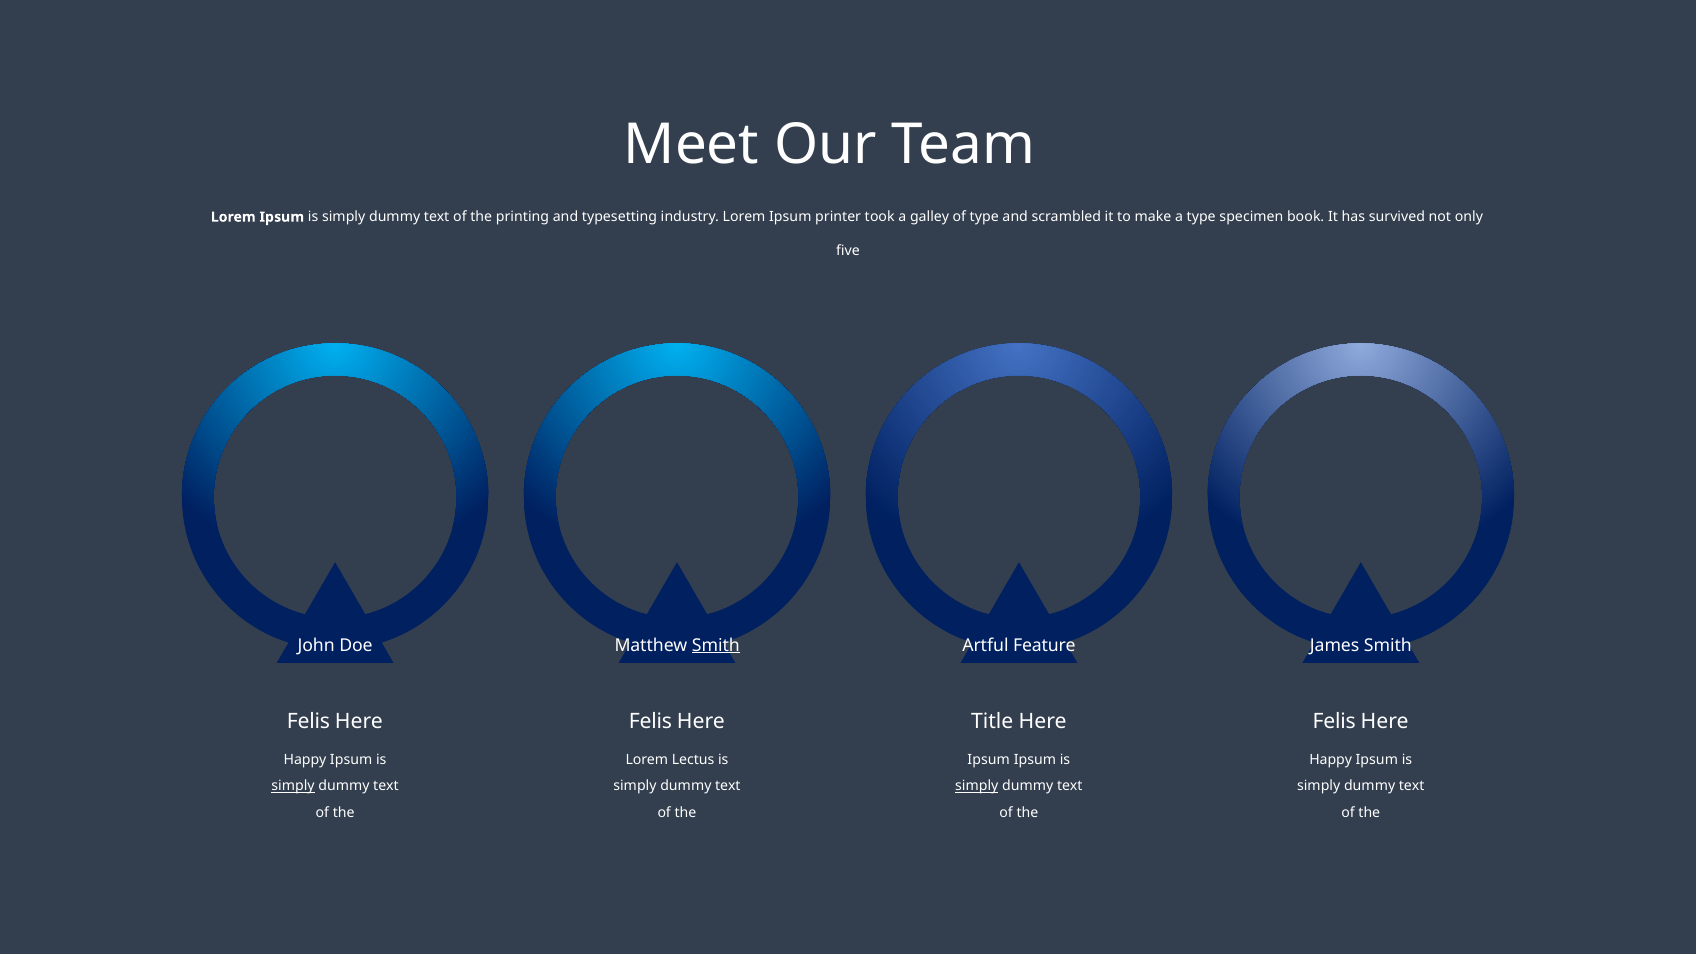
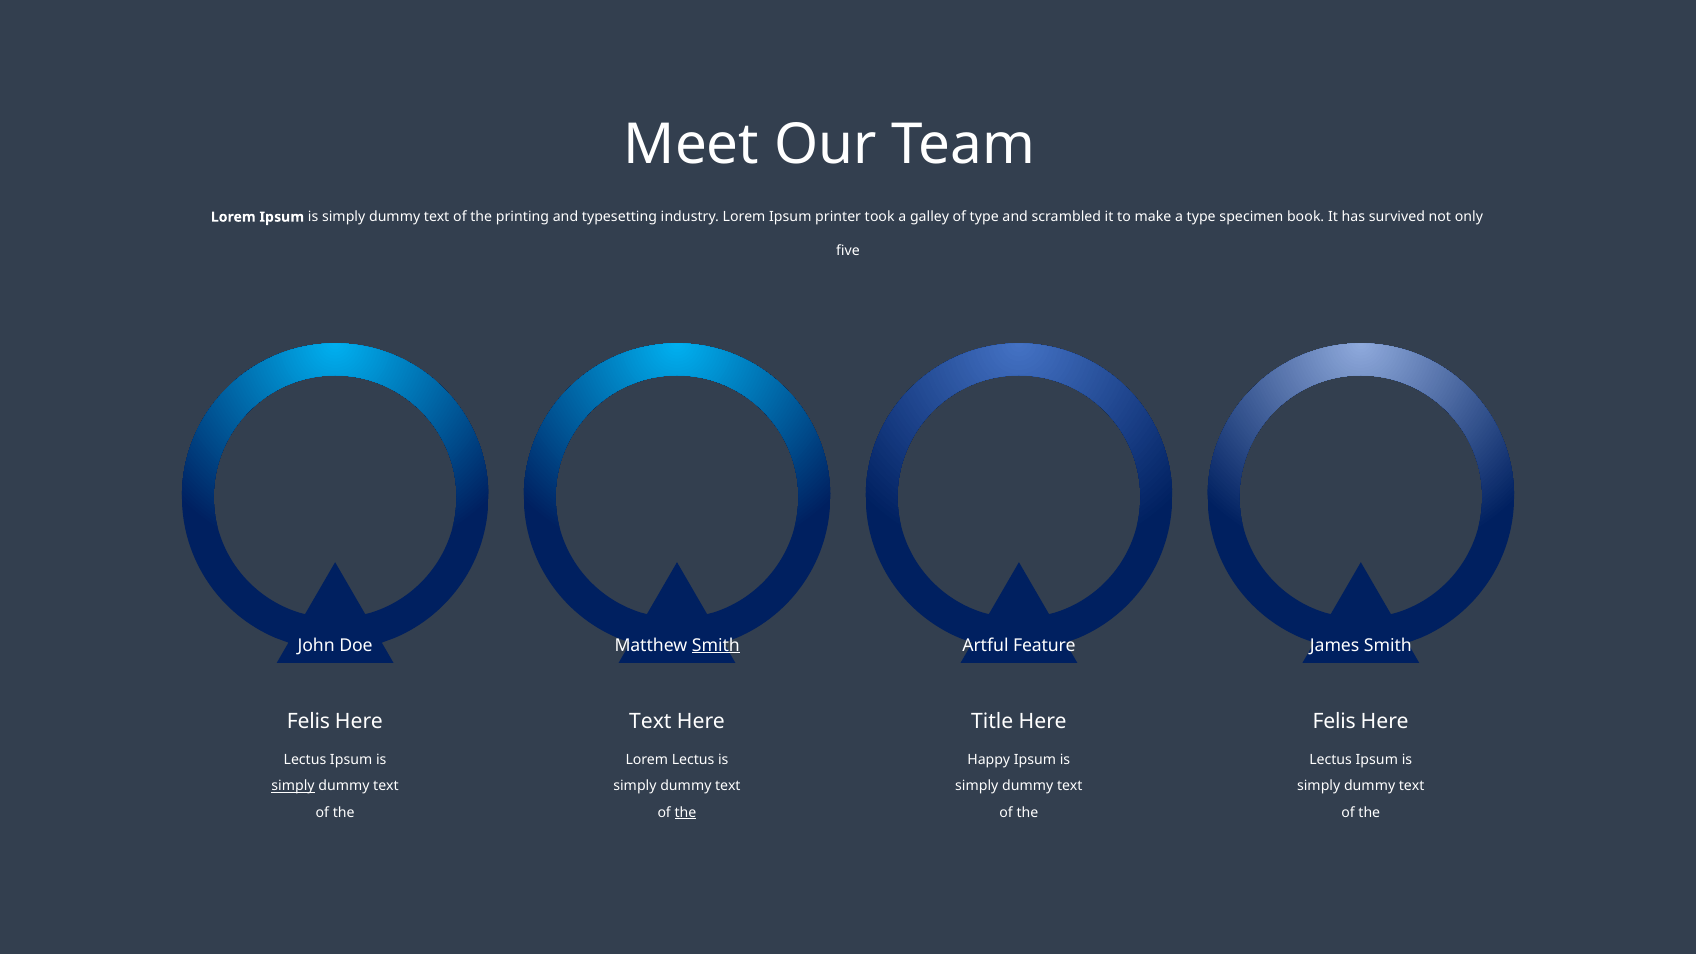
Felis at (650, 722): Felis -> Text
Happy at (305, 759): Happy -> Lectus
Ipsum at (989, 759): Ipsum -> Happy
Happy at (1331, 759): Happy -> Lectus
simply at (977, 786) underline: present -> none
the at (686, 812) underline: none -> present
